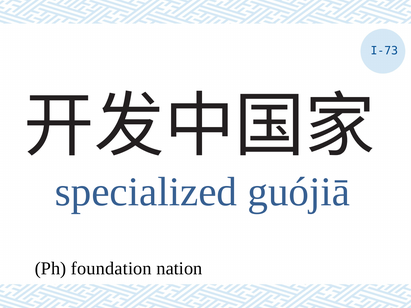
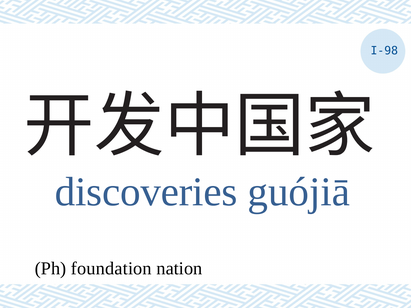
I-73: I-73 -> I-98
specialized: specialized -> discoveries
